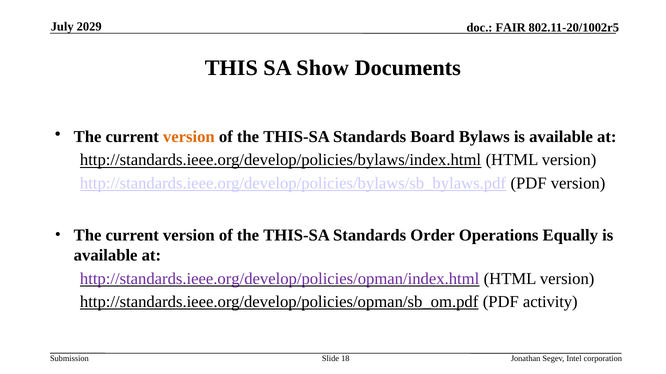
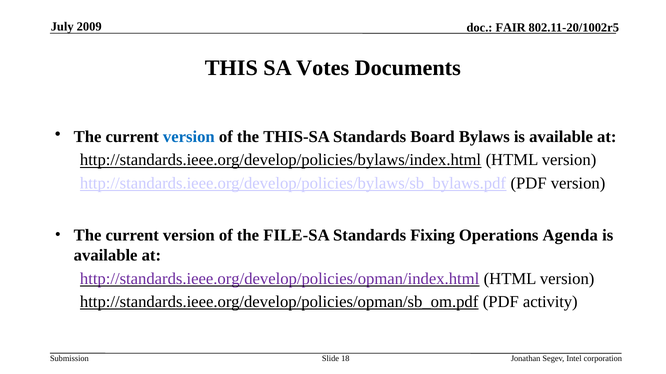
2029: 2029 -> 2009
Show: Show -> Votes
version at (189, 137) colour: orange -> blue
THIS-SA at (297, 236): THIS-SA -> FILE-SA
Order: Order -> Fixing
Equally: Equally -> Agenda
